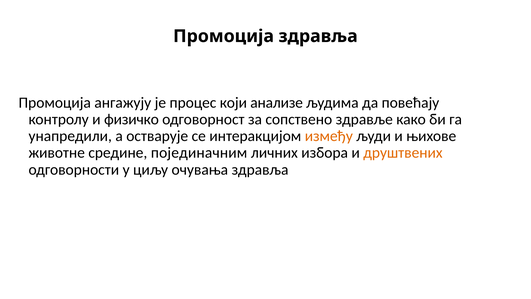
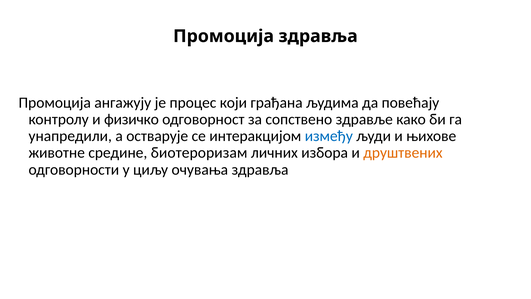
анализе: анализе -> грађана
између colour: orange -> blue
појединачним: појединачним -> биотероризам
